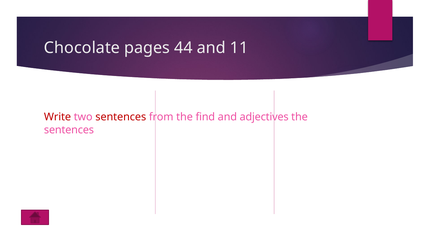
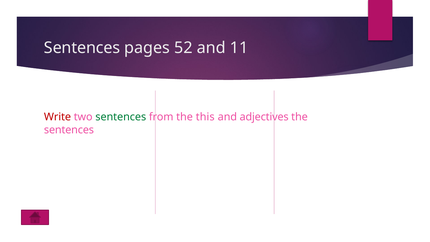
Chocolate at (82, 48): Chocolate -> Sentences
44: 44 -> 52
sentences at (121, 117) colour: red -> green
find: find -> this
